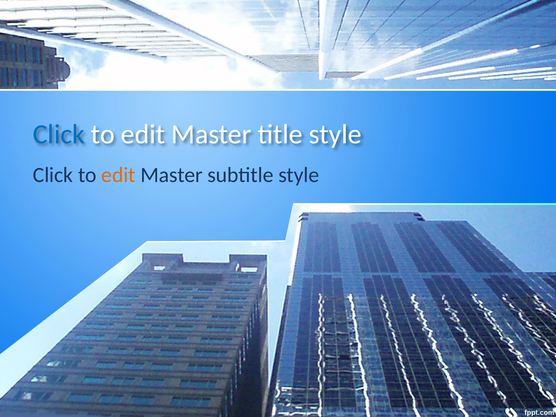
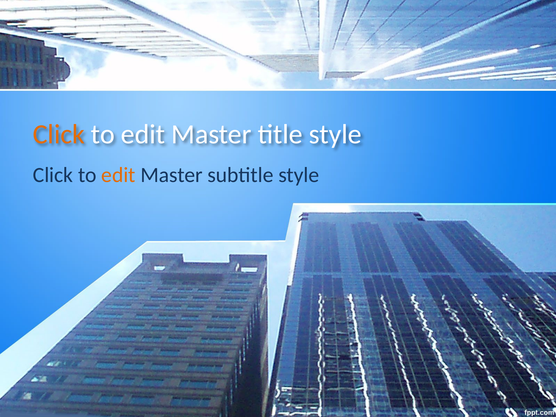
Click at (59, 134) colour: blue -> orange
